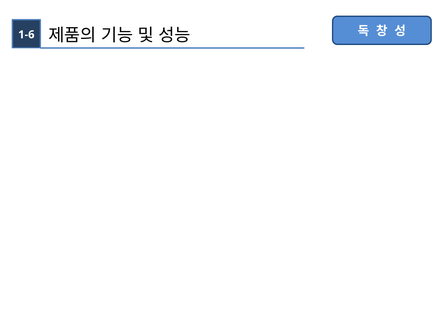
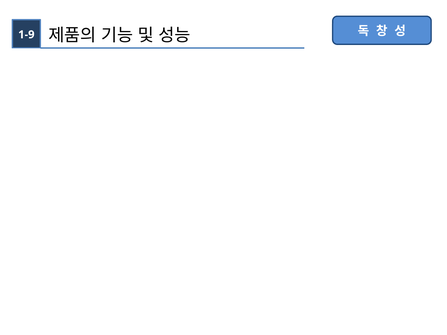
1-6: 1-6 -> 1-9
